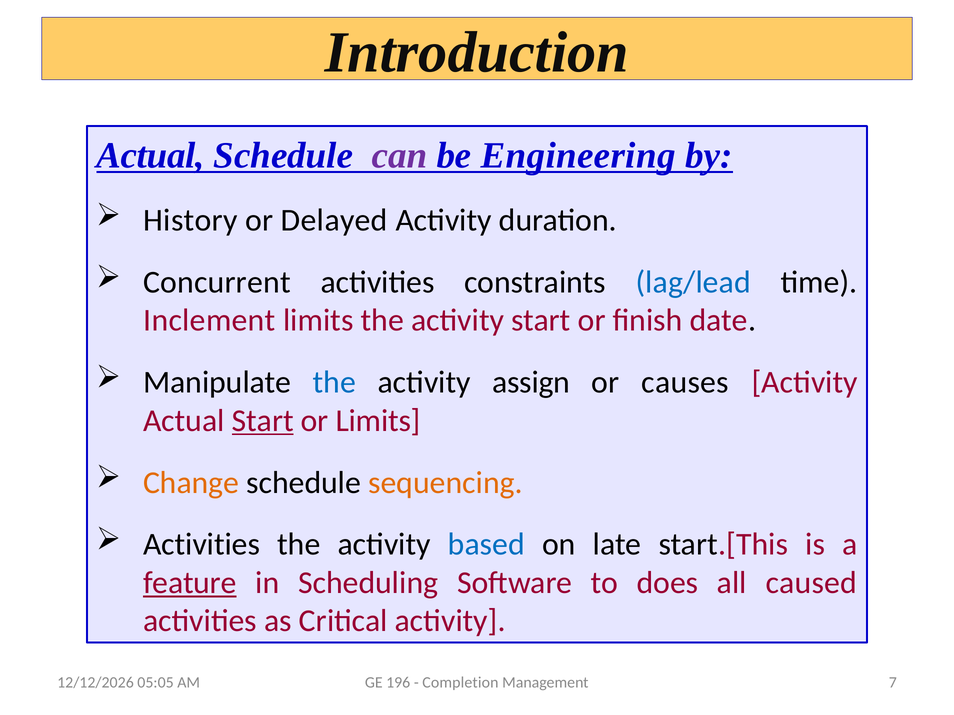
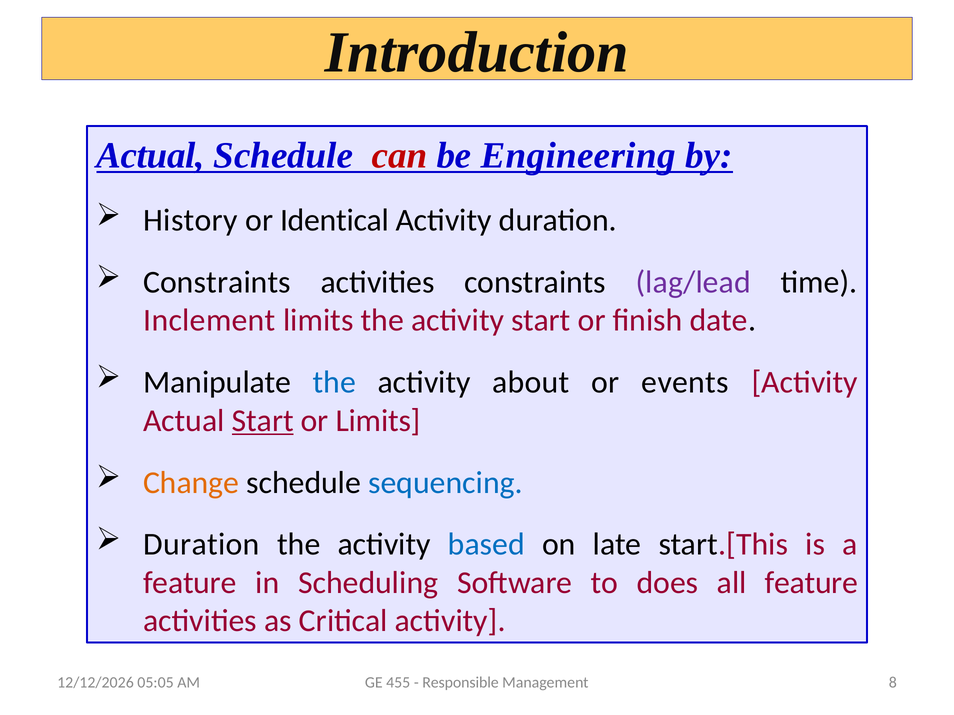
can colour: purple -> red
Delayed: Delayed -> Identical
Concurrent at (217, 283): Concurrent -> Constraints
lag/lead colour: blue -> purple
assign: assign -> about
causes: causes -> events
sequencing colour: orange -> blue
Activities at (202, 545): Activities -> Duration
feature at (190, 583) underline: present -> none
all caused: caused -> feature
196: 196 -> 455
Completion: Completion -> Responsible
7: 7 -> 8
